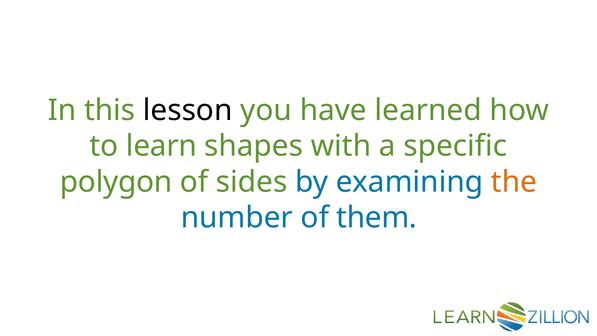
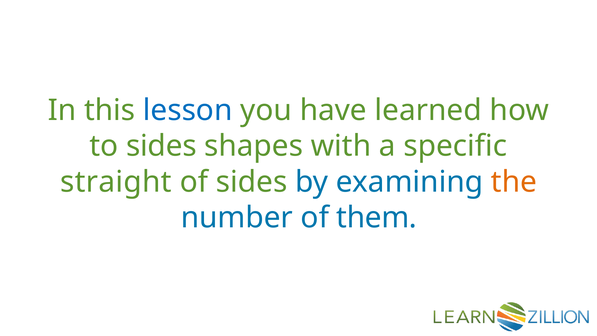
lesson colour: black -> blue
to learn: learn -> sides
polygon: polygon -> straight
